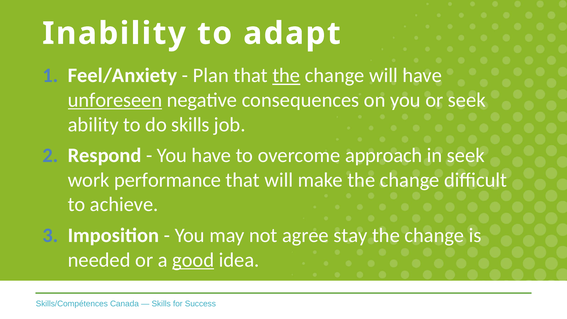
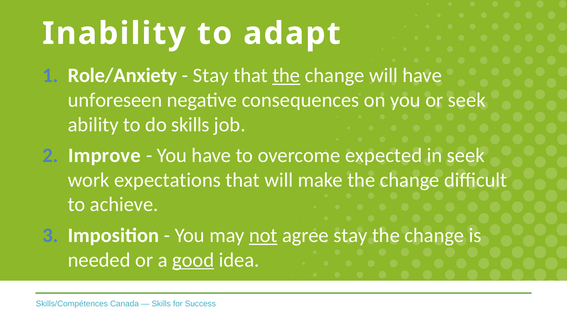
Feel/Anxiety: Feel/Anxiety -> Role/Anxiety
Plan at (211, 75): Plan -> Stay
unforeseen underline: present -> none
Respond: Respond -> Improve
approach: approach -> expected
performance: performance -> expectations
not underline: none -> present
